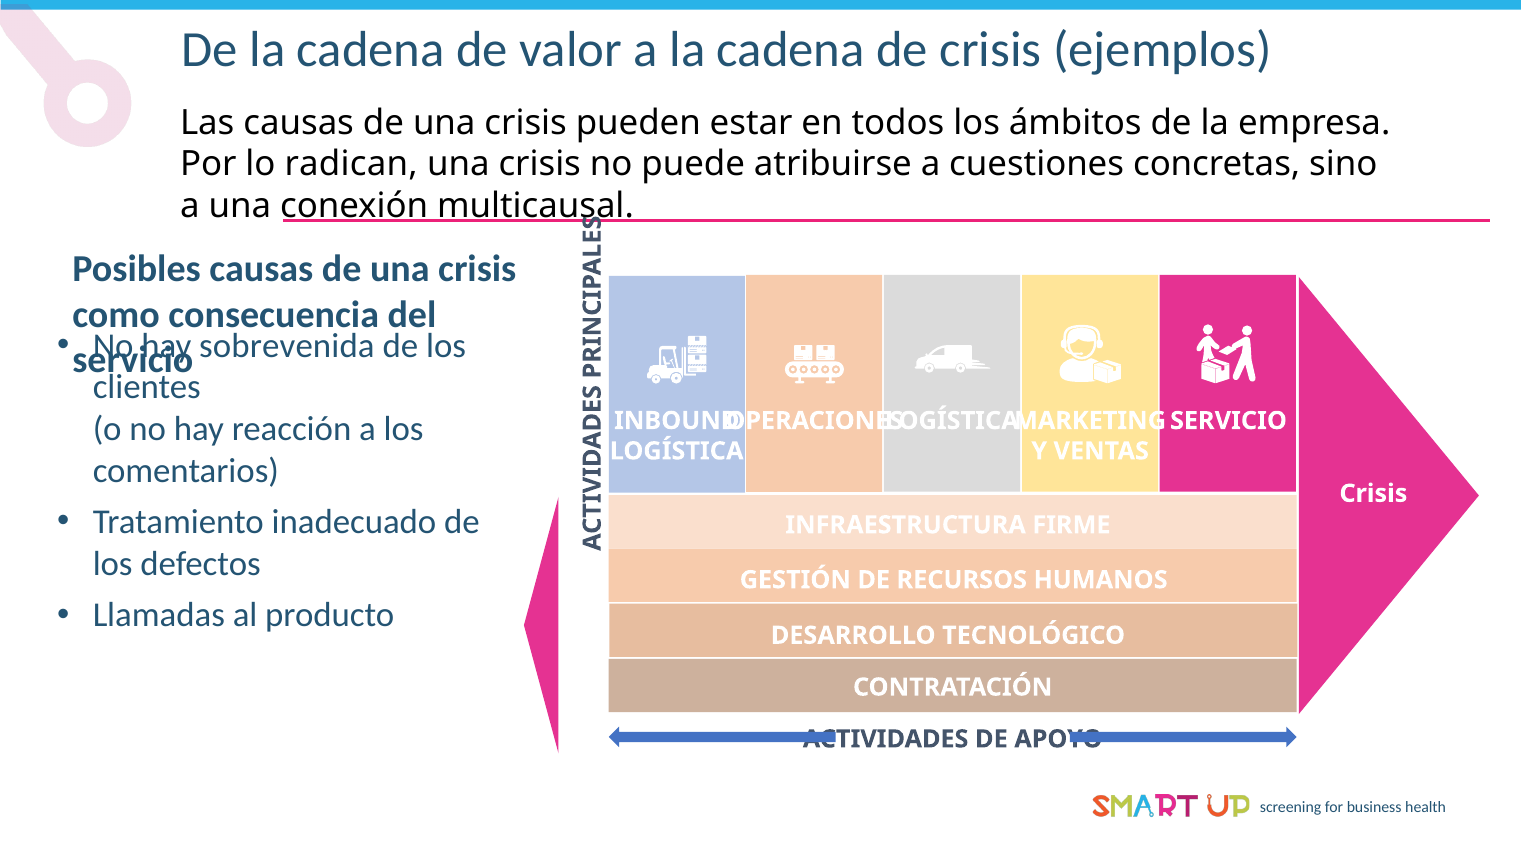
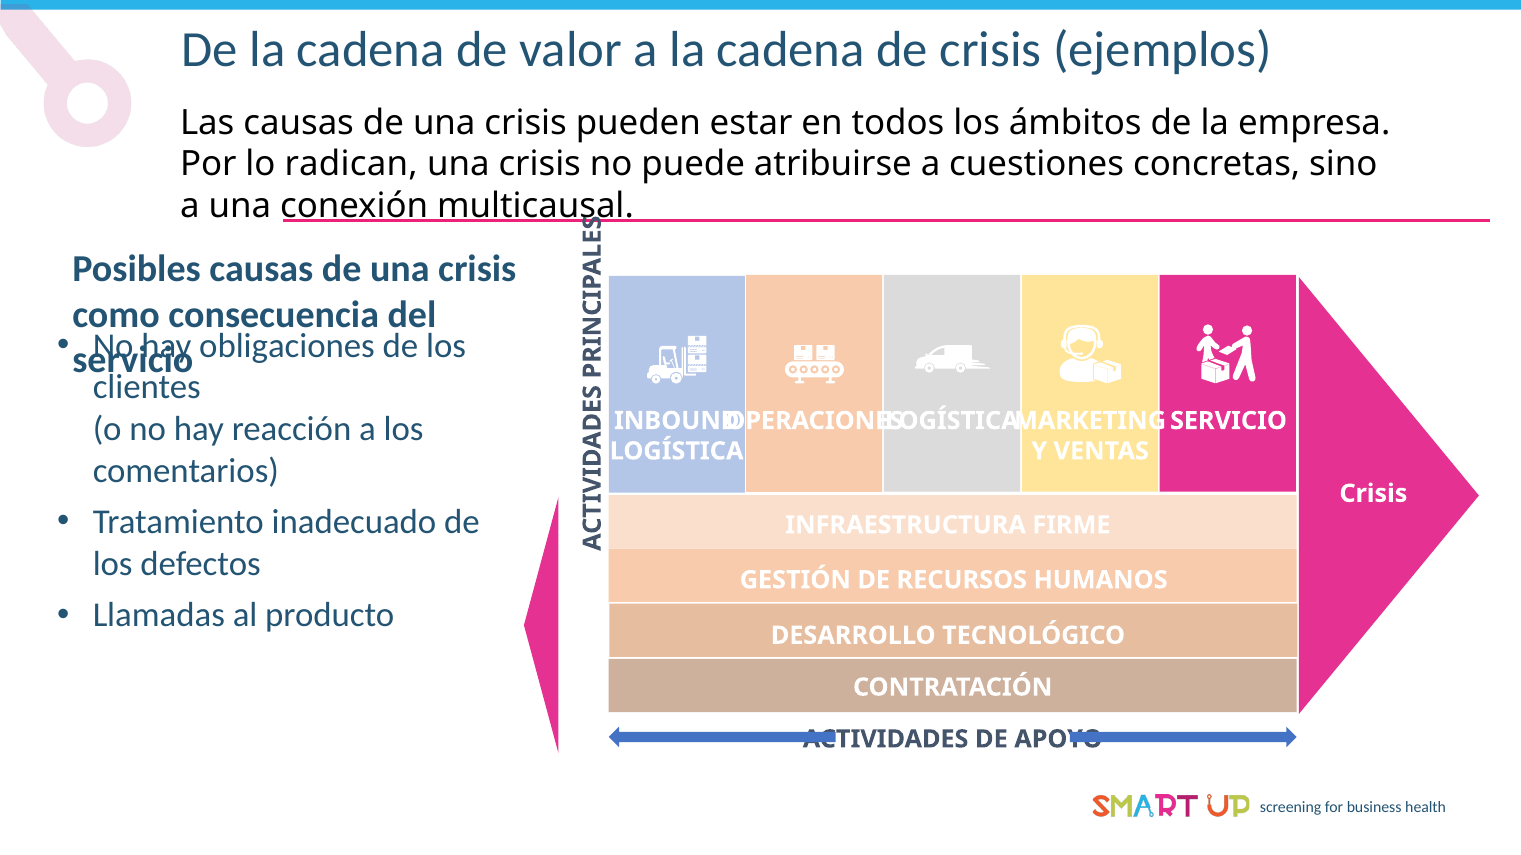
sobrevenida: sobrevenida -> obligaciones
